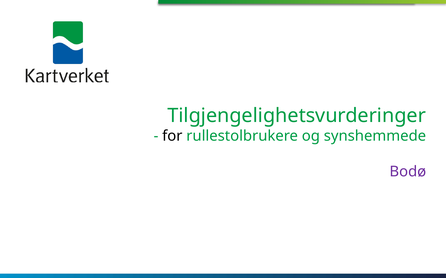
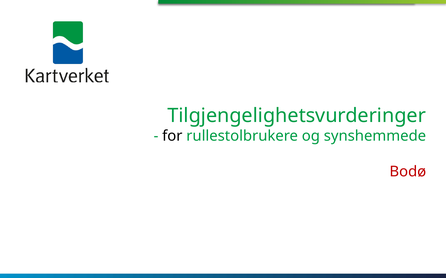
Bodø colour: purple -> red
